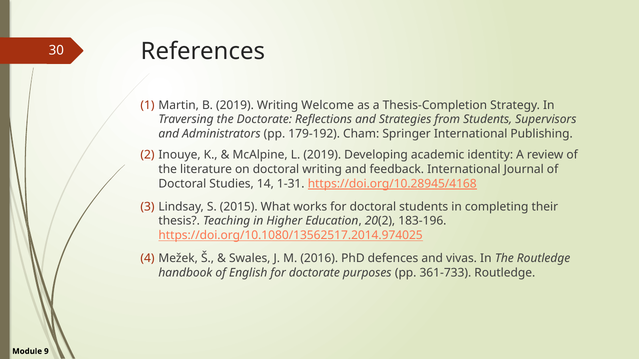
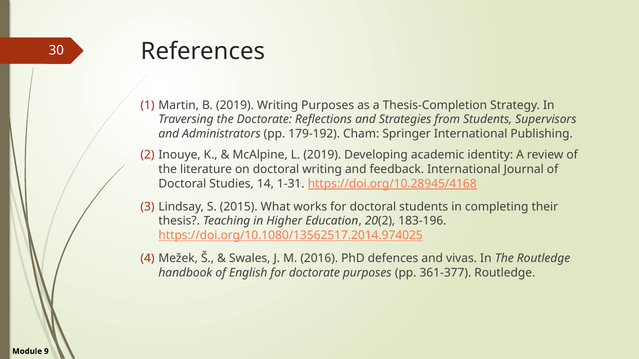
Writing Welcome: Welcome -> Purposes
361-733: 361-733 -> 361-377
